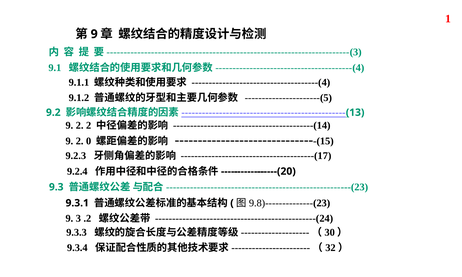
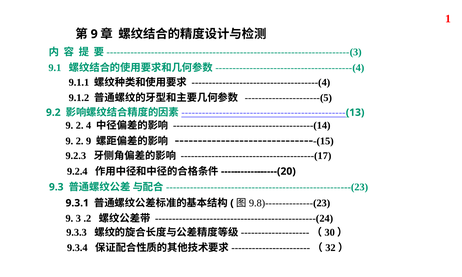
2 2: 2 -> 4
2 0: 0 -> 9
